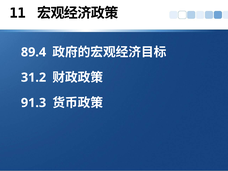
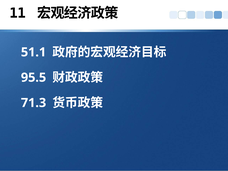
89.4: 89.4 -> 51.1
31.2: 31.2 -> 95.5
91.3: 91.3 -> 71.3
